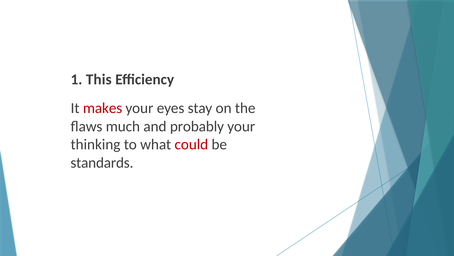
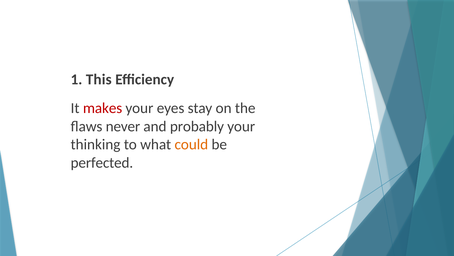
much: much -> never
could colour: red -> orange
standards: standards -> perfected
